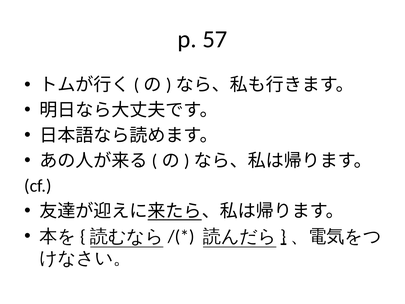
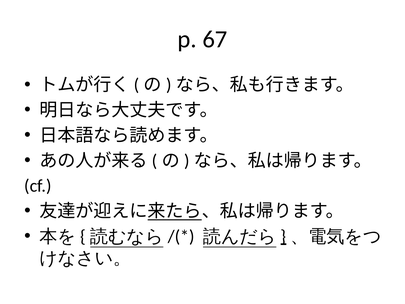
57: 57 -> 67
